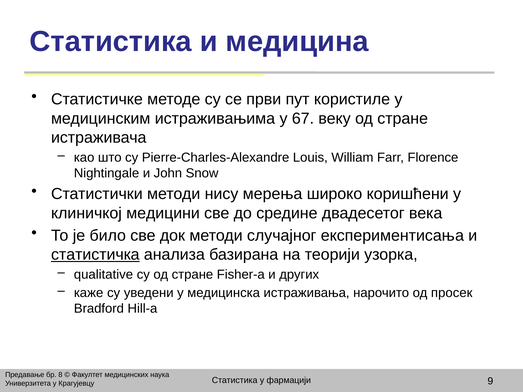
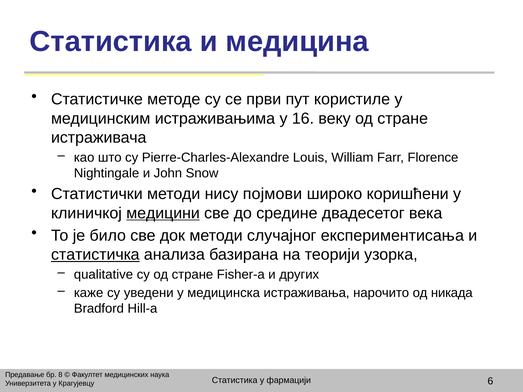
67: 67 -> 16
мерења: мерења -> појмови
медицини underline: none -> present
просек: просек -> никада
9: 9 -> 6
